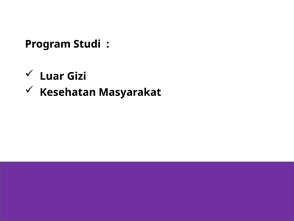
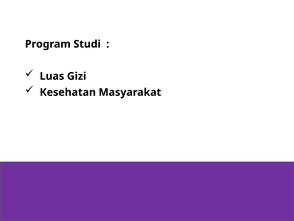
Luar: Luar -> Luas
